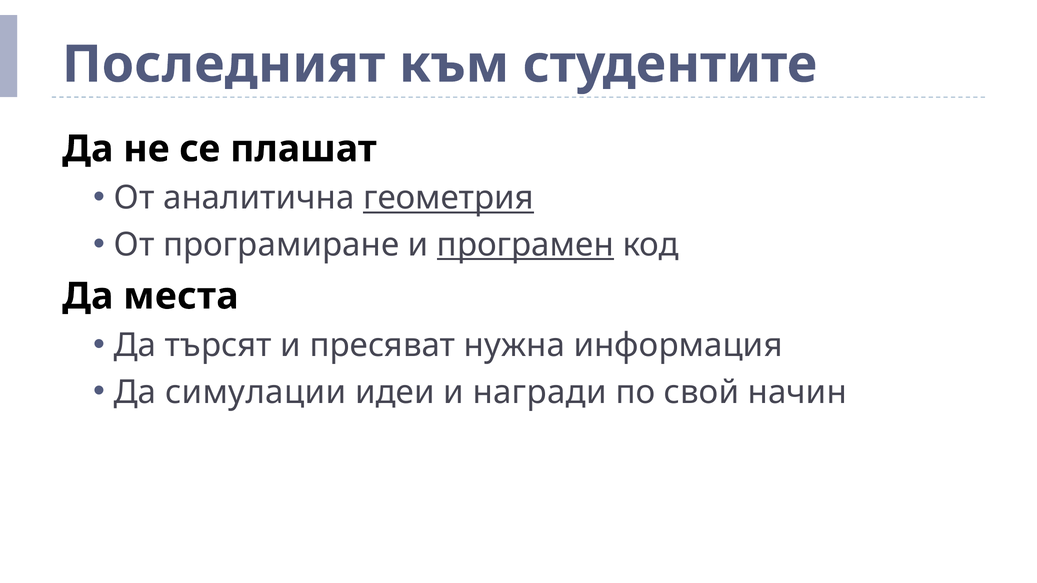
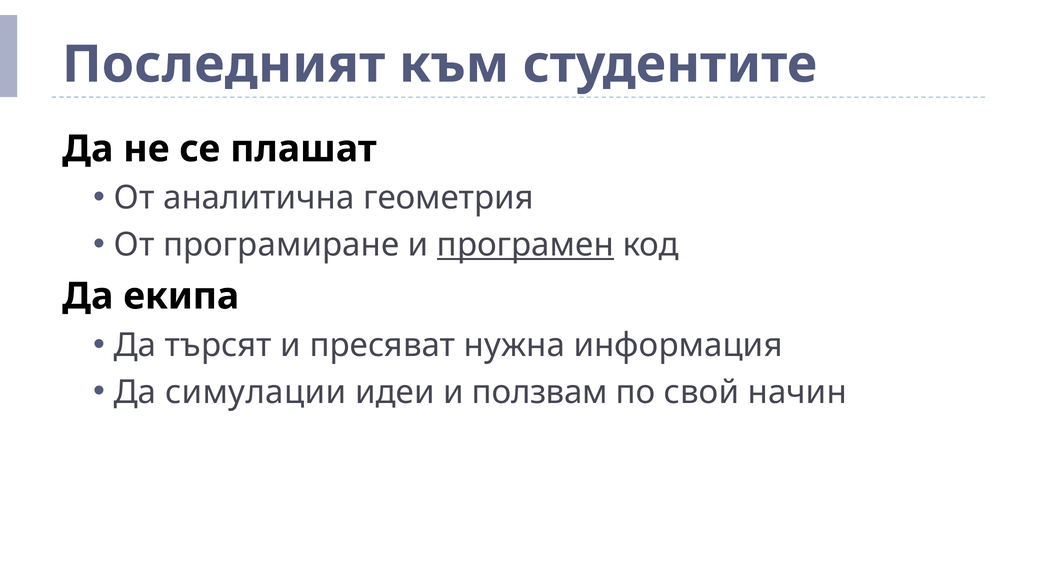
геометрия underline: present -> none
места: места -> екипа
награди: награди -> ползвам
